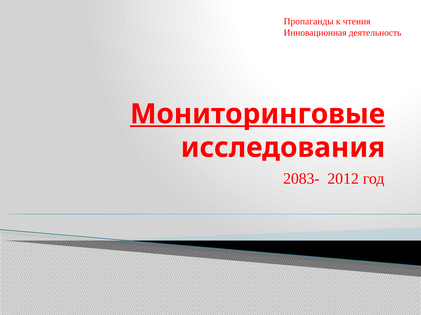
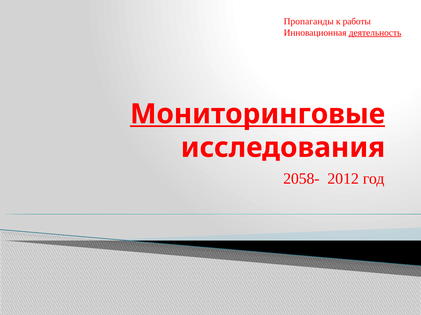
чтения: чтения -> работы
деятельность underline: none -> present
2083-: 2083- -> 2058-
